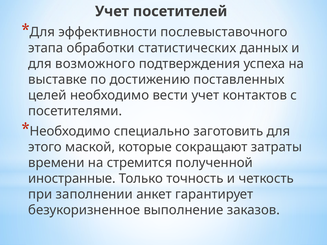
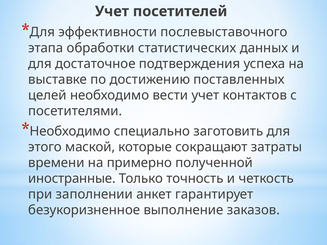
возможного: возможного -> достаточное
стремится: стремится -> примерно
